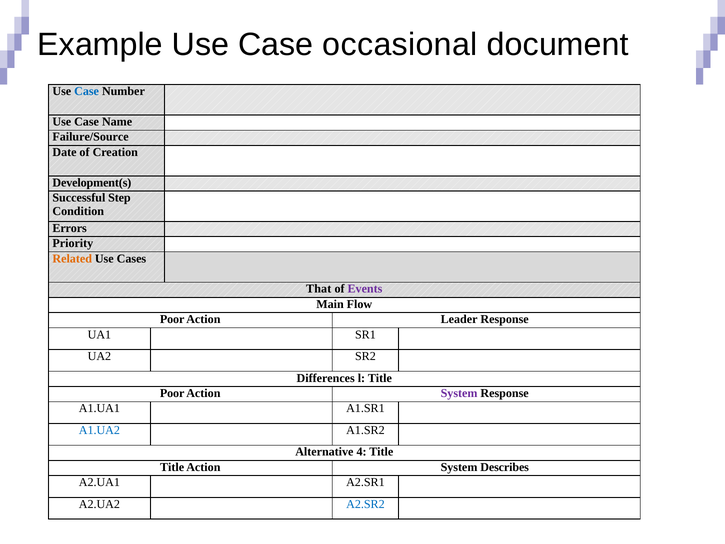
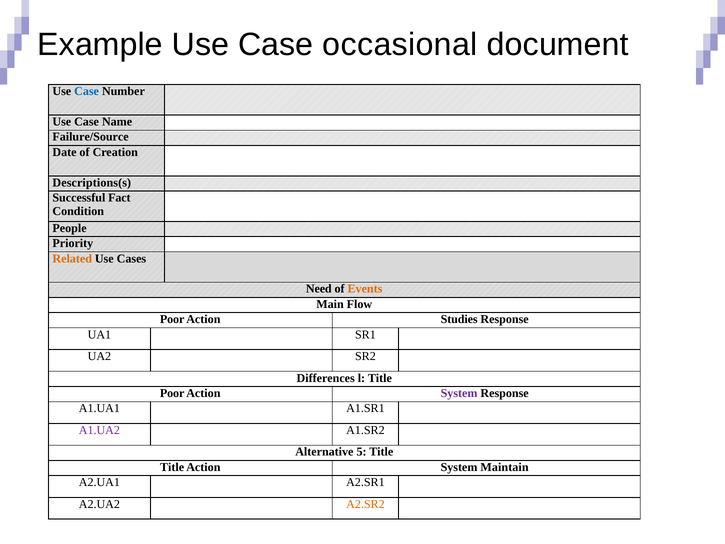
Development(s: Development(s -> Descriptions(s
Step: Step -> Fact
Errors: Errors -> People
That: That -> Need
Events colour: purple -> orange
Leader: Leader -> Studies
A1.UA2 colour: blue -> purple
4: 4 -> 5
Describes: Describes -> Maintain
A2.SR2 colour: blue -> orange
